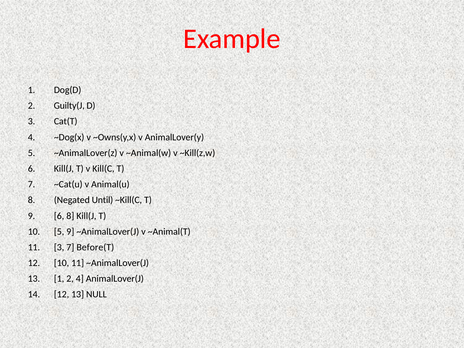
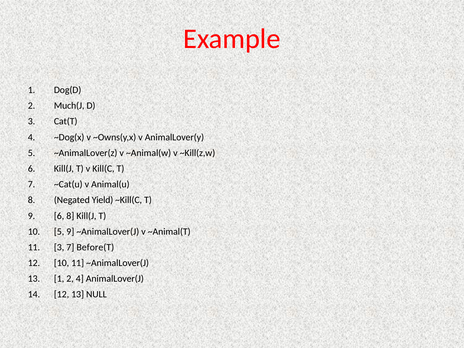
Guilty(J: Guilty(J -> Much(J
Until: Until -> Yield
